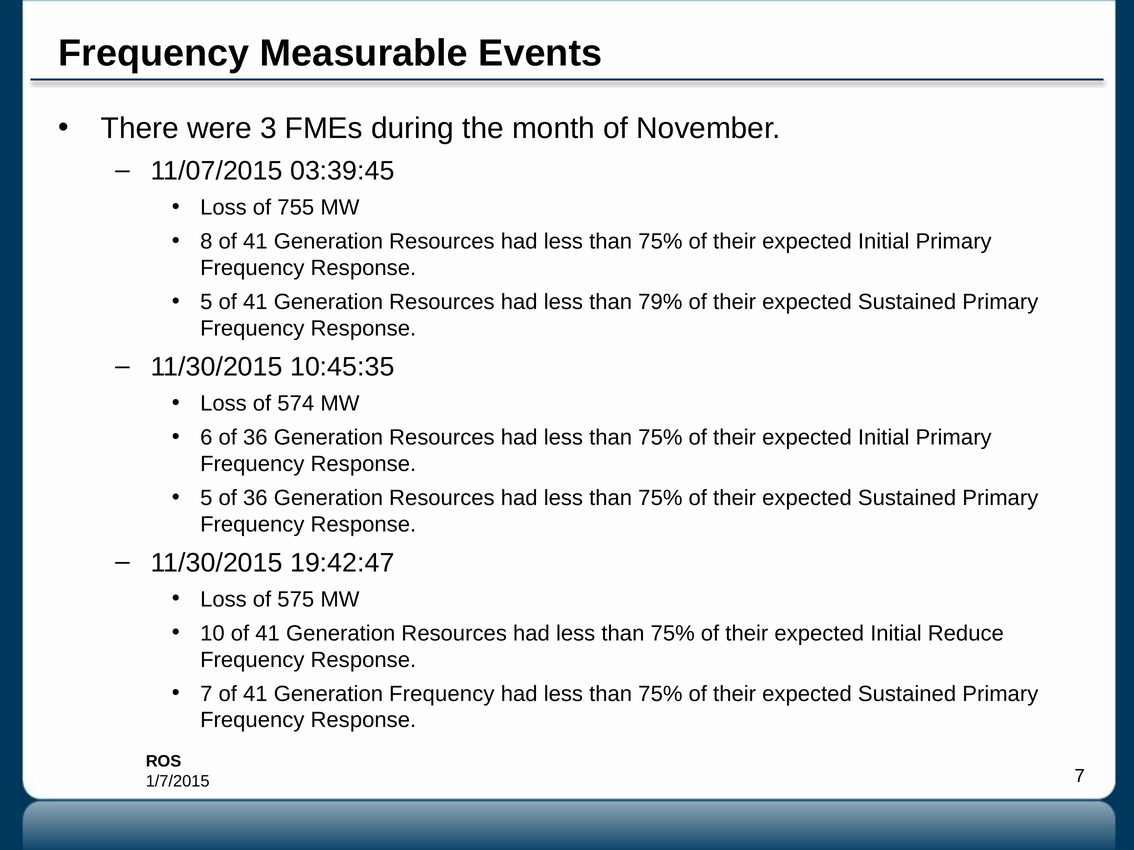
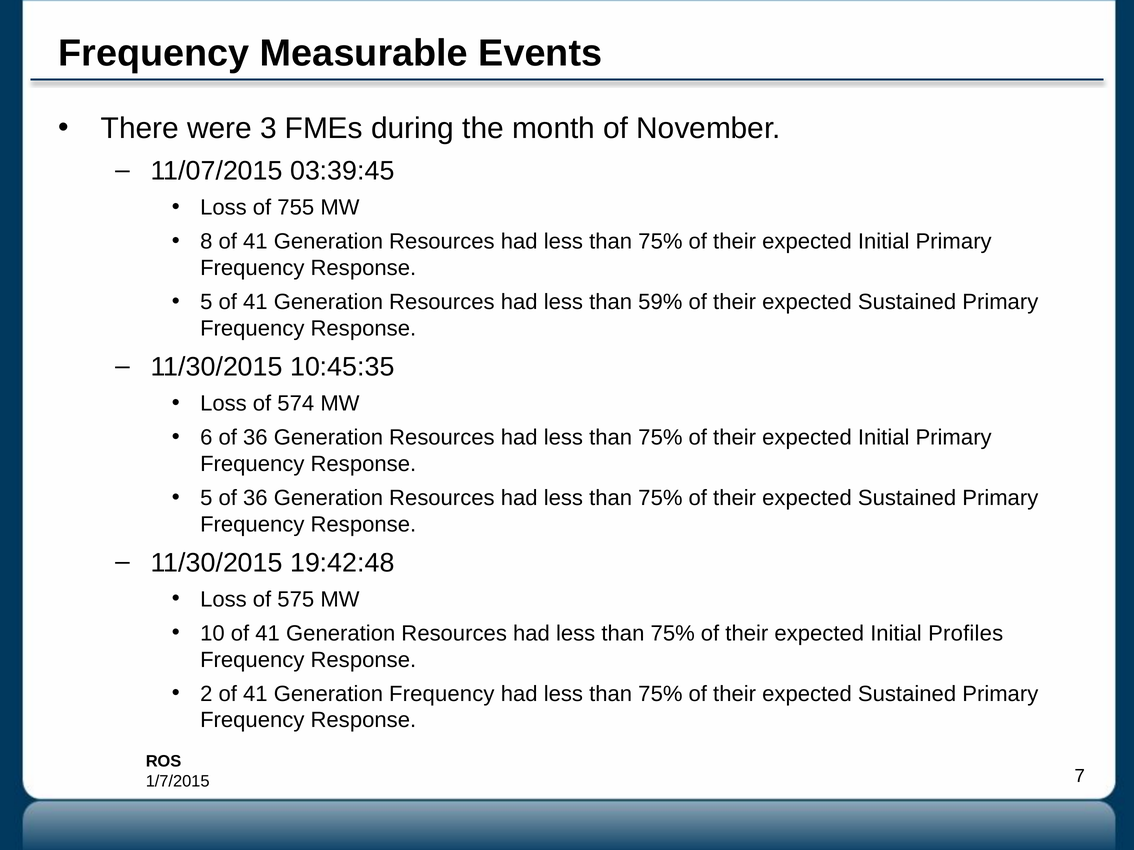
79%: 79% -> 59%
19:42:47: 19:42:47 -> 19:42:48
Reduce: Reduce -> Profiles
7 at (206, 694): 7 -> 2
